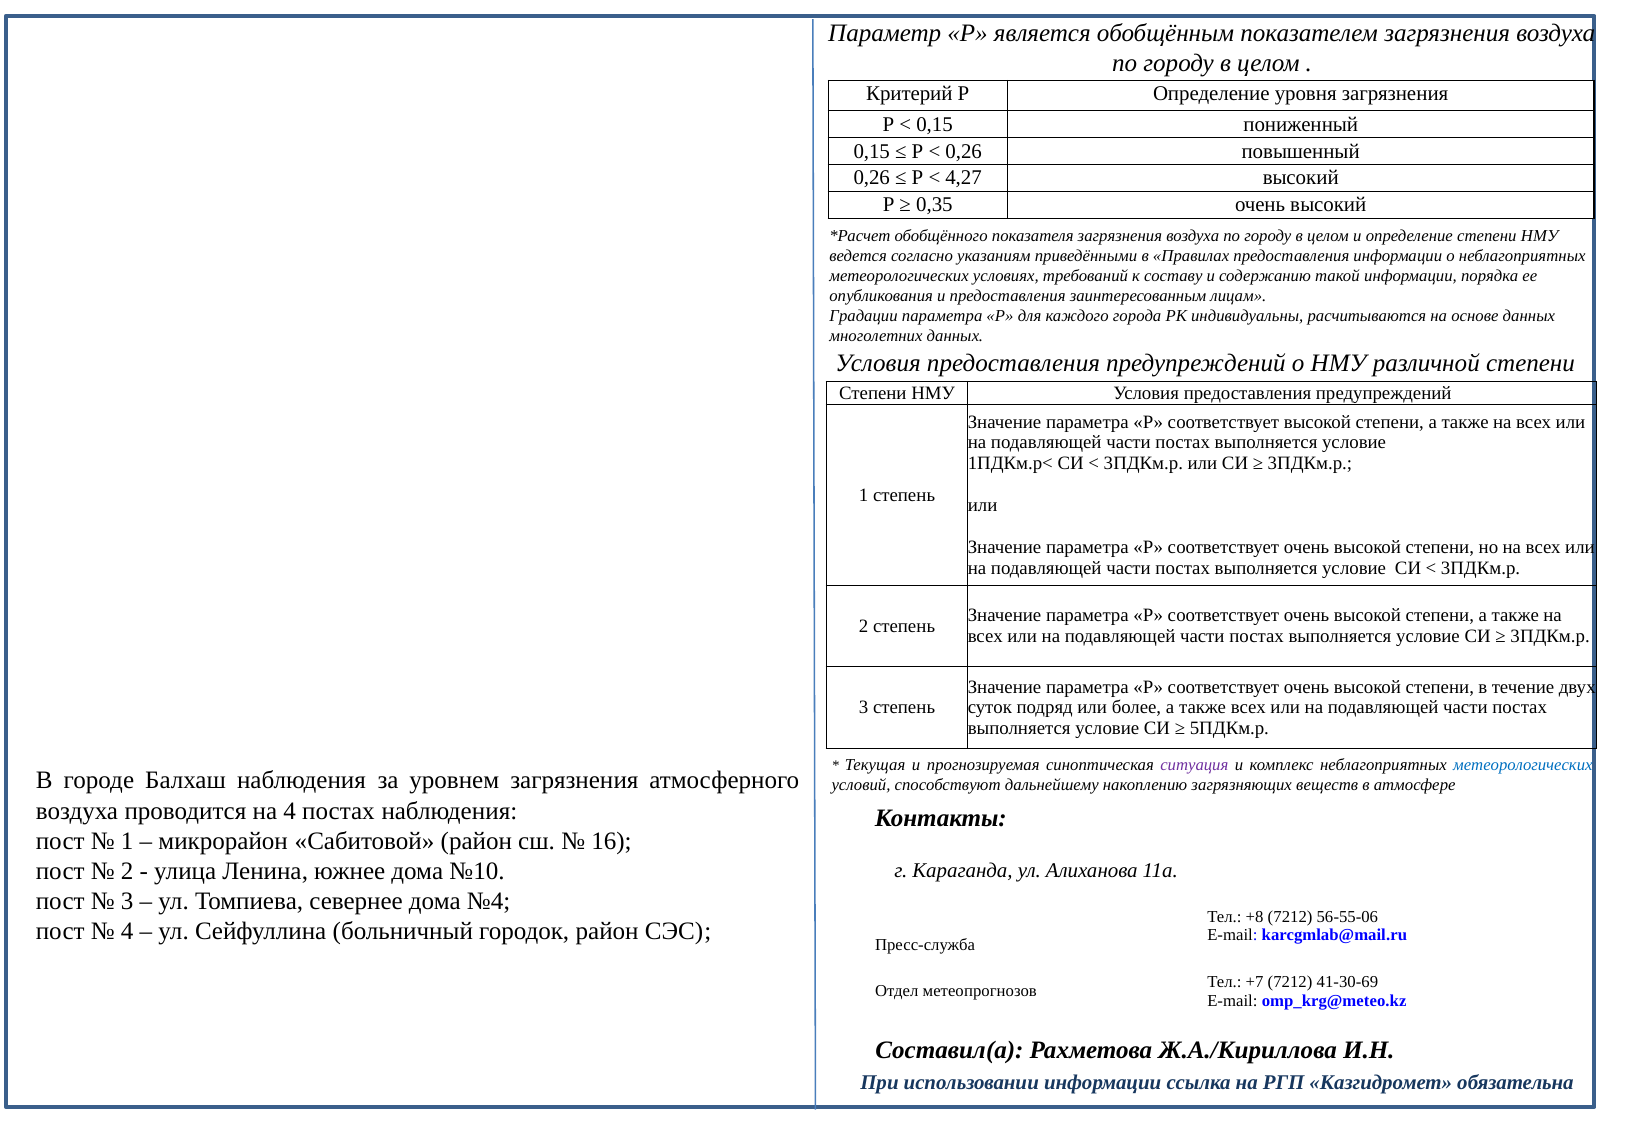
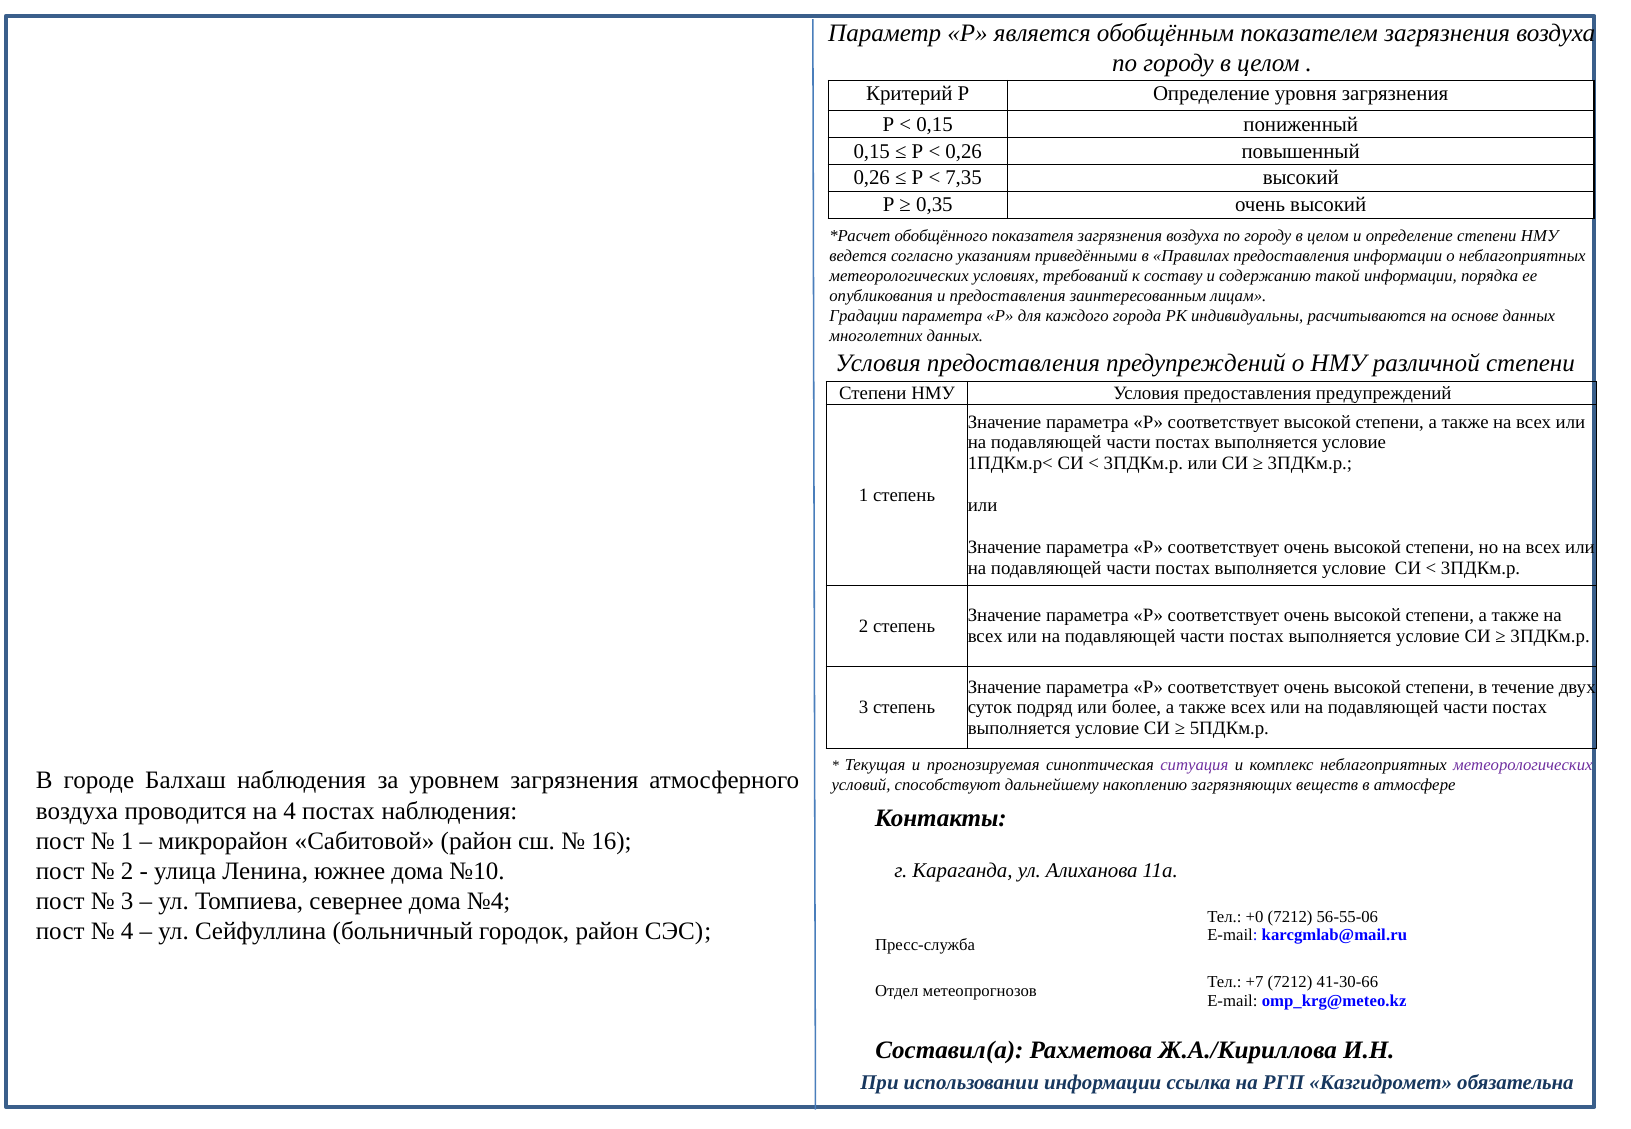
4,27: 4,27 -> 7,35
метеорологических at (1523, 765) colour: blue -> purple
+8: +8 -> +0
41-30-69: 41-30-69 -> 41-30-66
